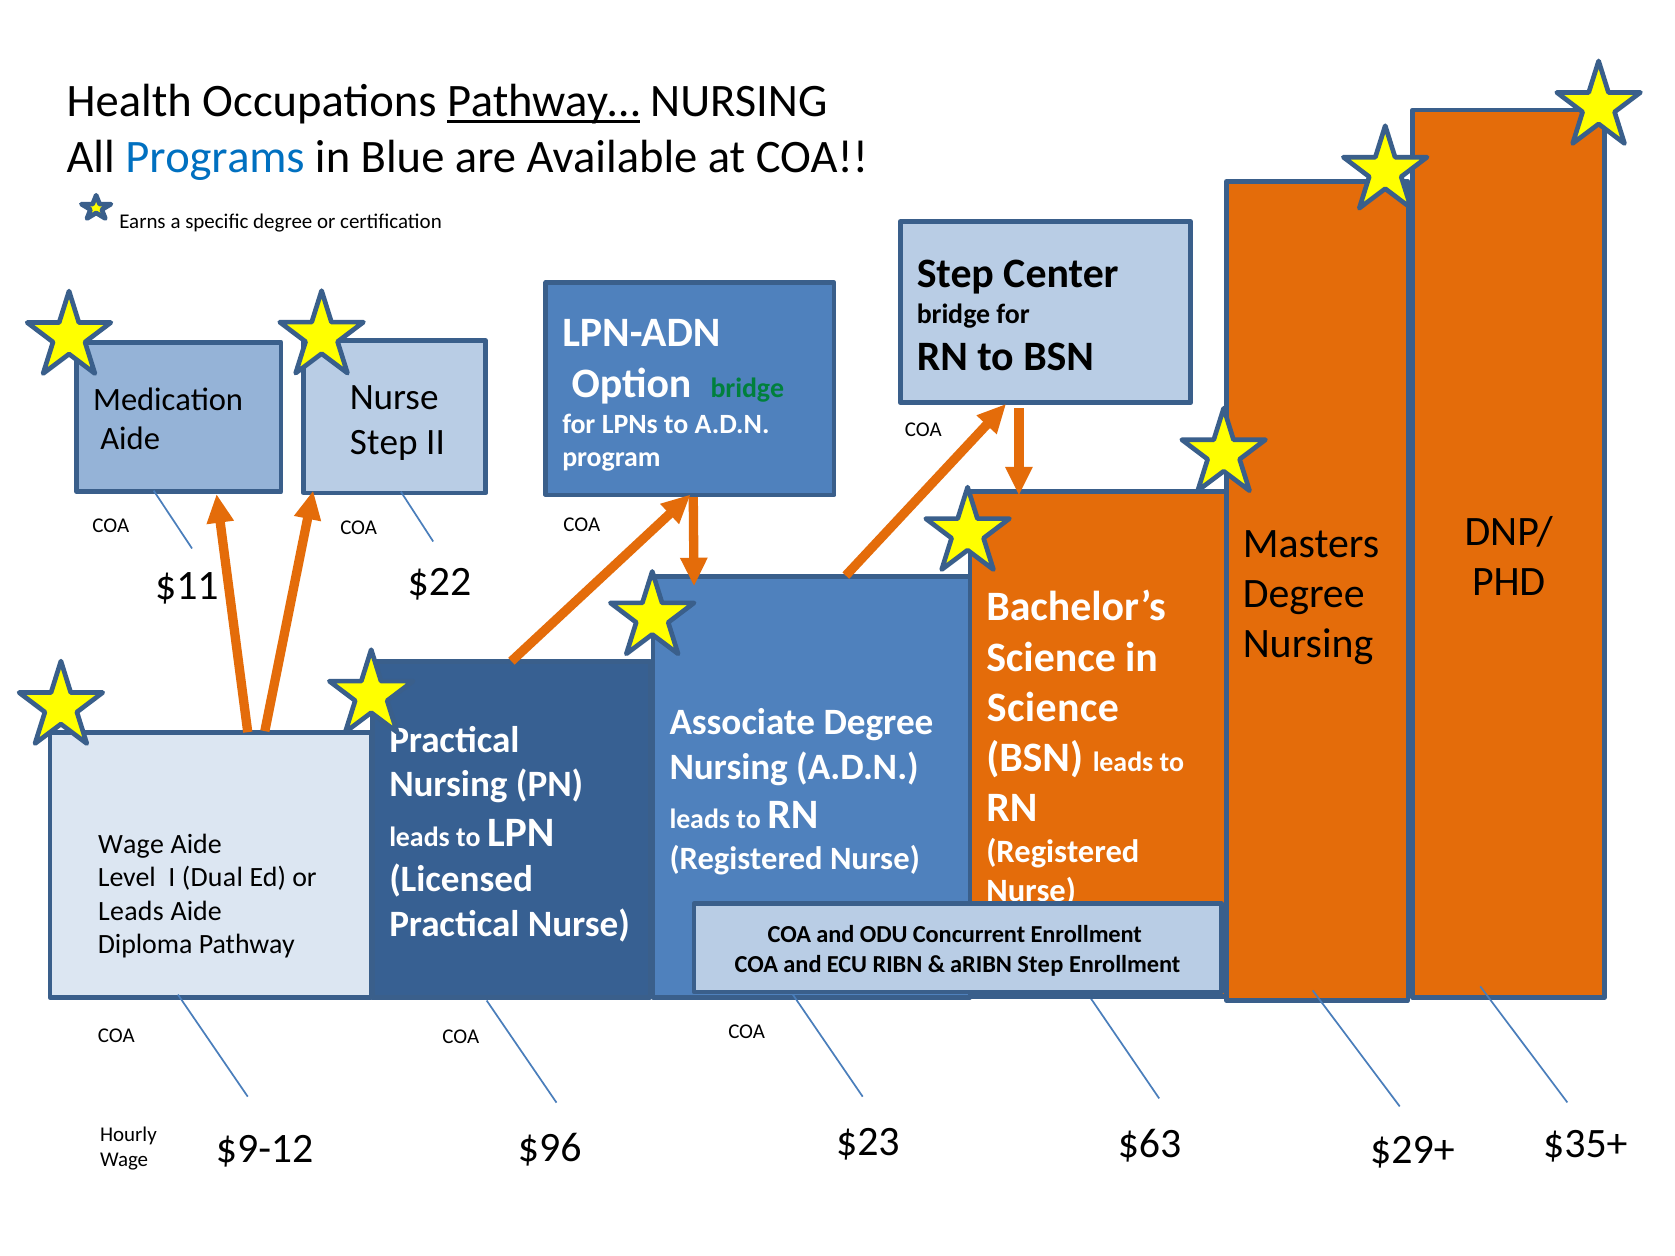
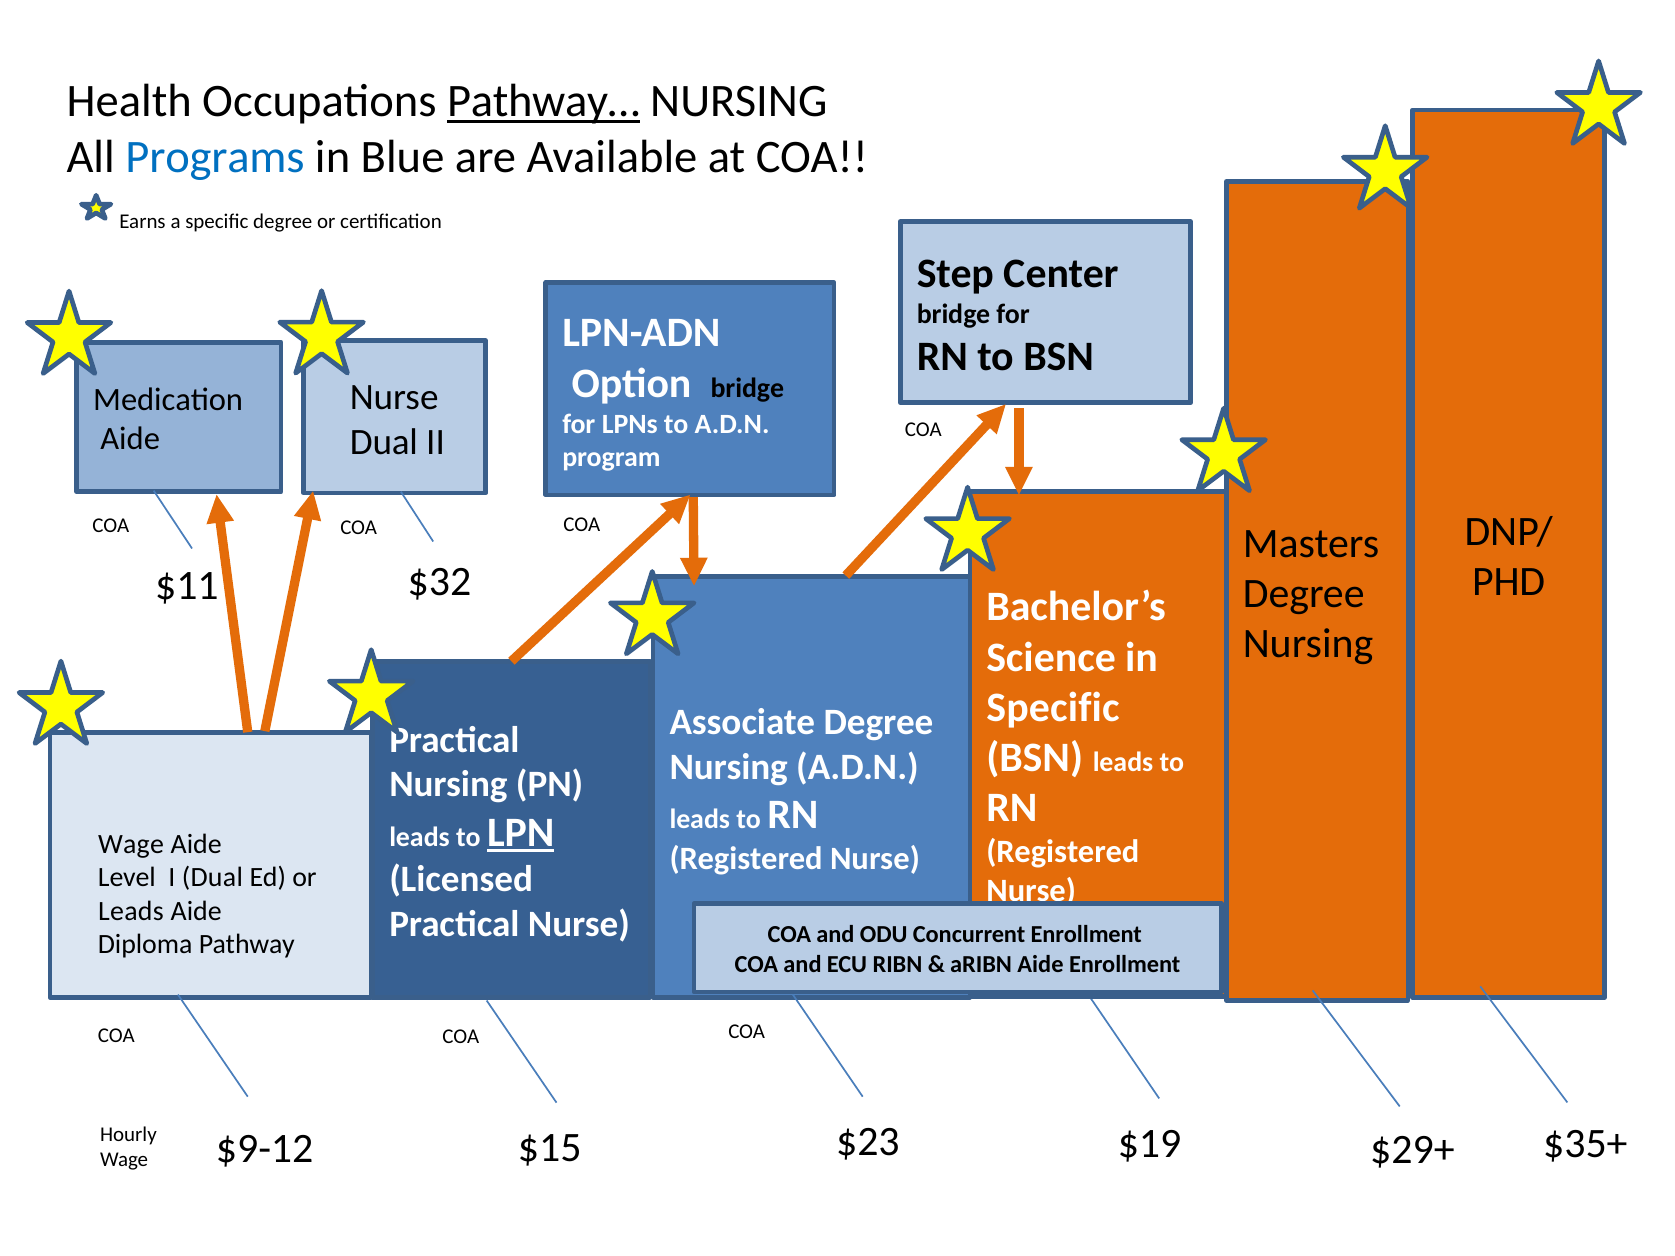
bridge at (747, 388) colour: green -> black
Step at (384, 442): Step -> Dual
$22: $22 -> $32
Science at (1053, 708): Science -> Specific
LPN underline: none -> present
aRIBN Step: Step -> Aide
$96: $96 -> $15
$63: $63 -> $19
